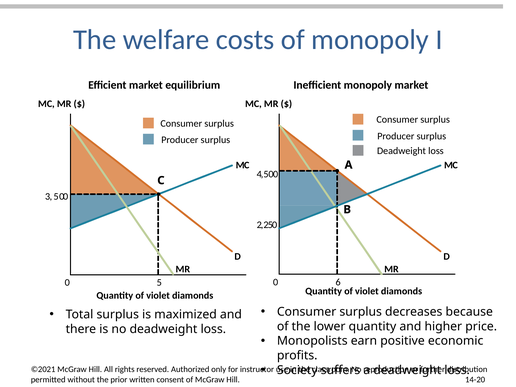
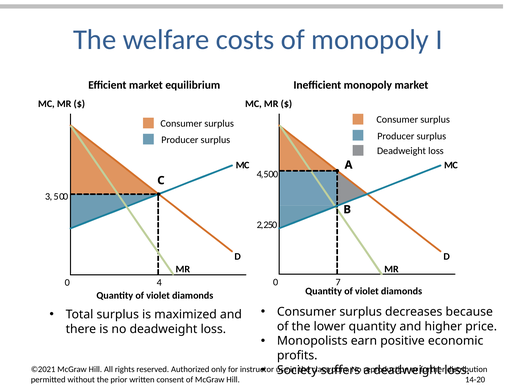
6: 6 -> 7
5: 5 -> 4
